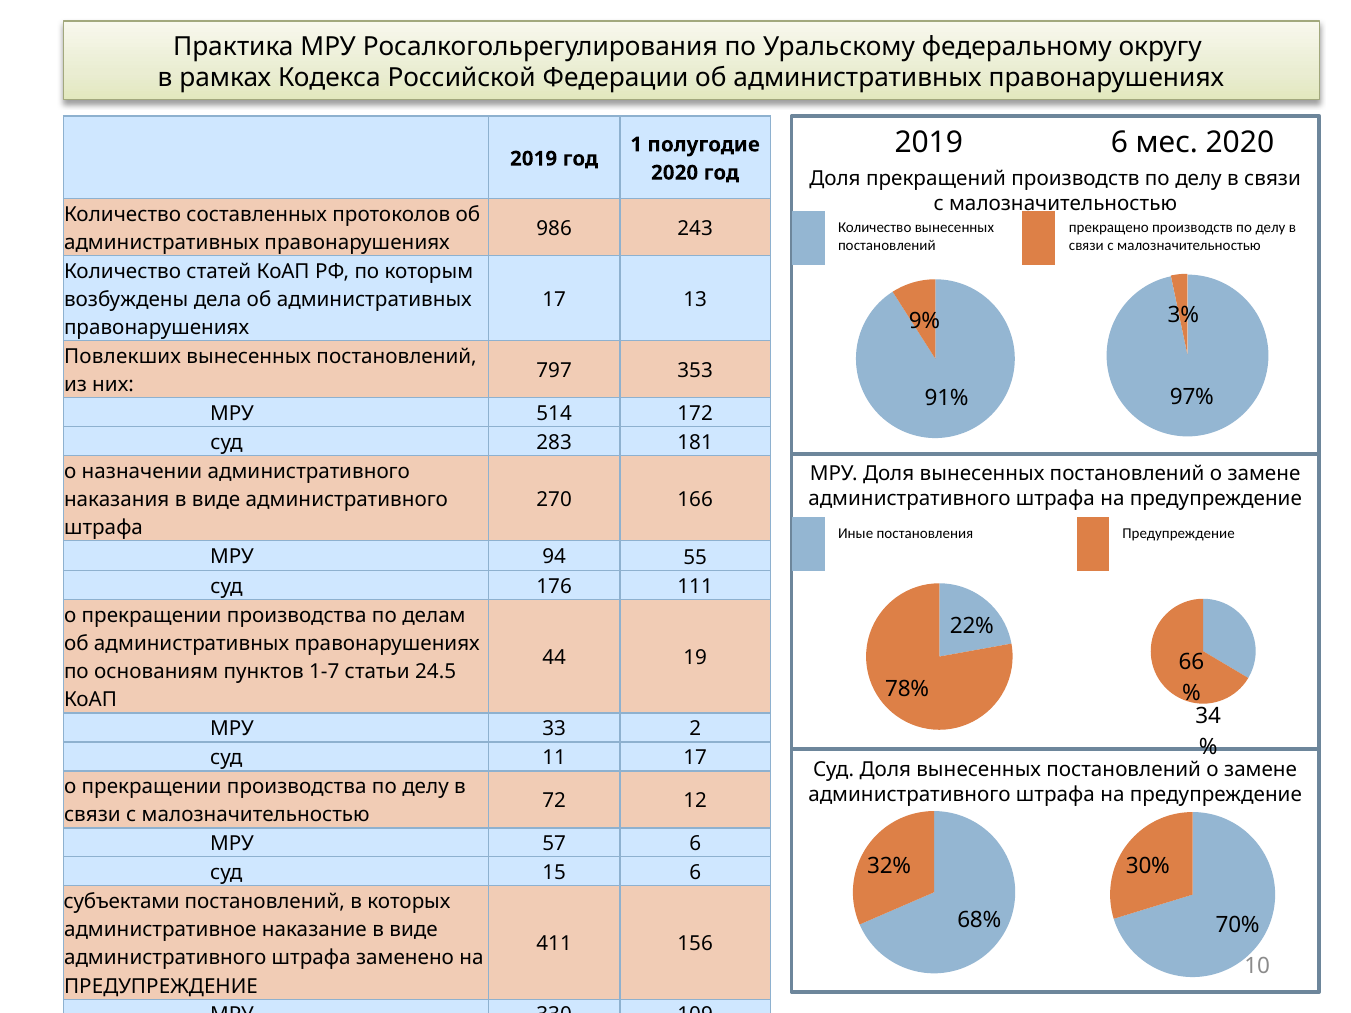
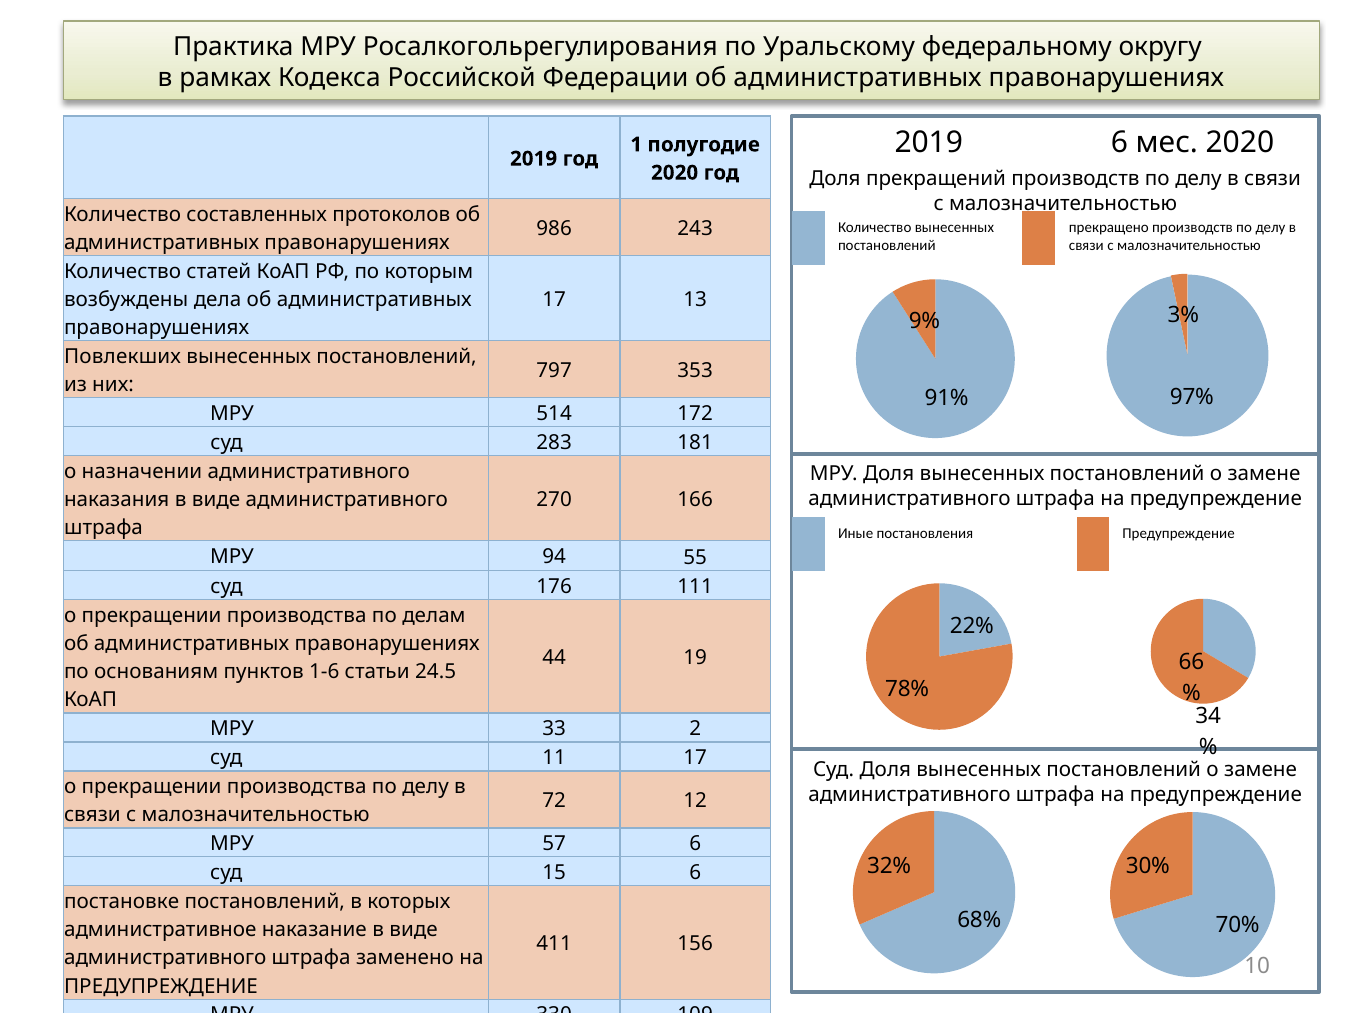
1-7: 1-7 -> 1-6
субъектами: субъектами -> постановке
